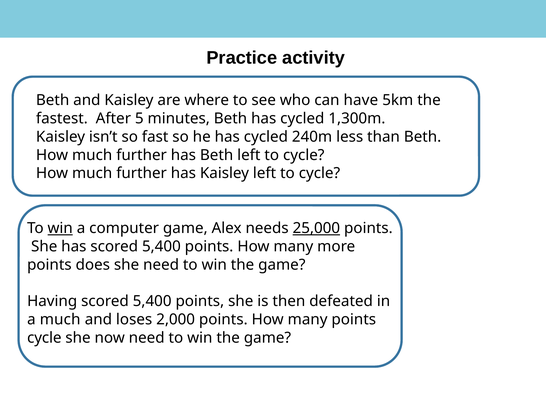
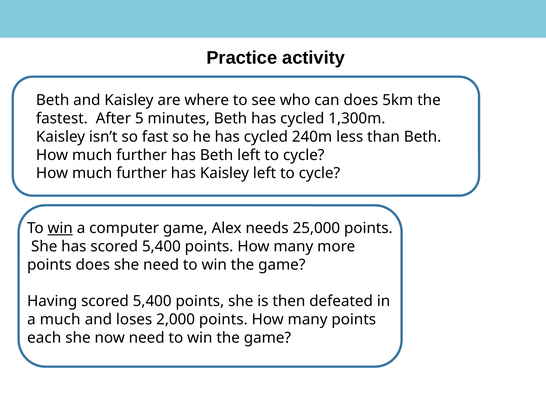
can have: have -> does
25,000 underline: present -> none
cycle at (44, 337): cycle -> each
